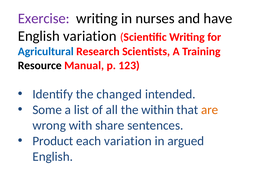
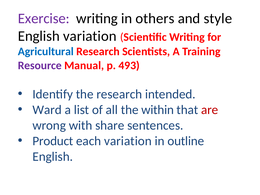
nurses: nurses -> others
have: have -> style
Resource colour: black -> purple
123: 123 -> 493
the changed: changed -> research
Some: Some -> Ward
are colour: orange -> red
argued: argued -> outline
